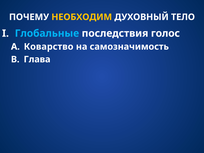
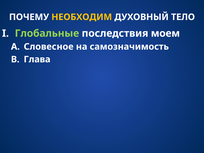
Глобальные colour: light blue -> light green
голос: голос -> моем
Коварство: Коварство -> Словесное
